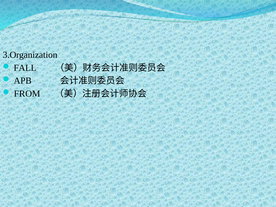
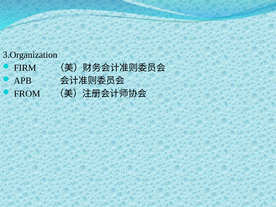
FALL: FALL -> FIRM
